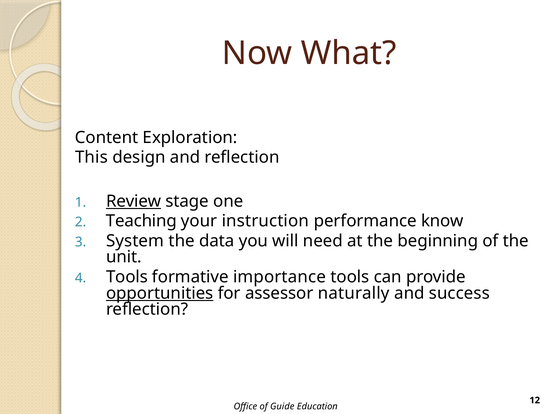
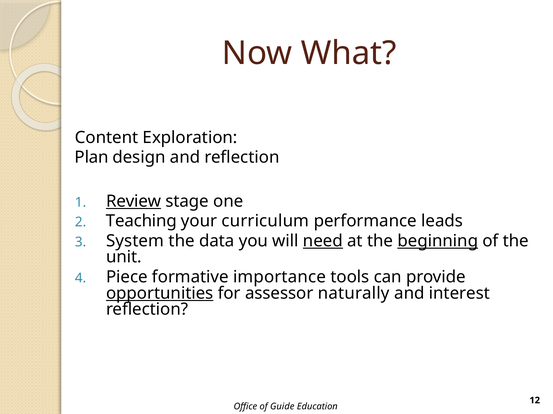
This: This -> Plan
instruction: instruction -> curriculum
know: know -> leads
need underline: none -> present
beginning underline: none -> present
Tools at (127, 277): Tools -> Piece
success: success -> interest
